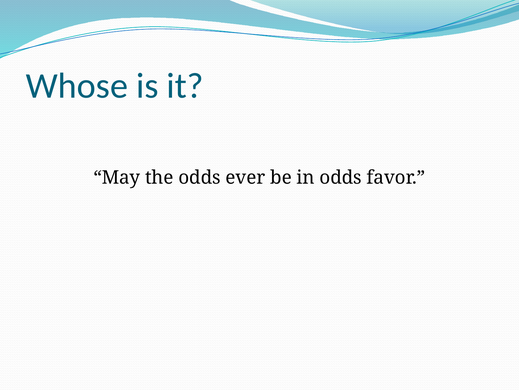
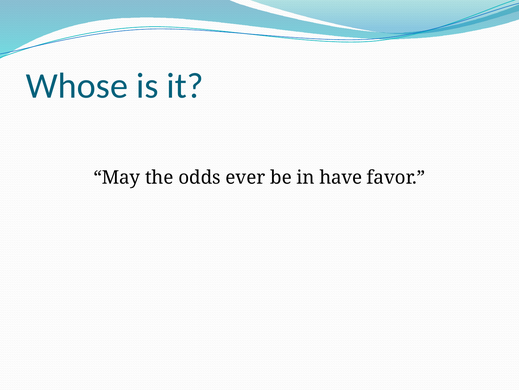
in odds: odds -> have
